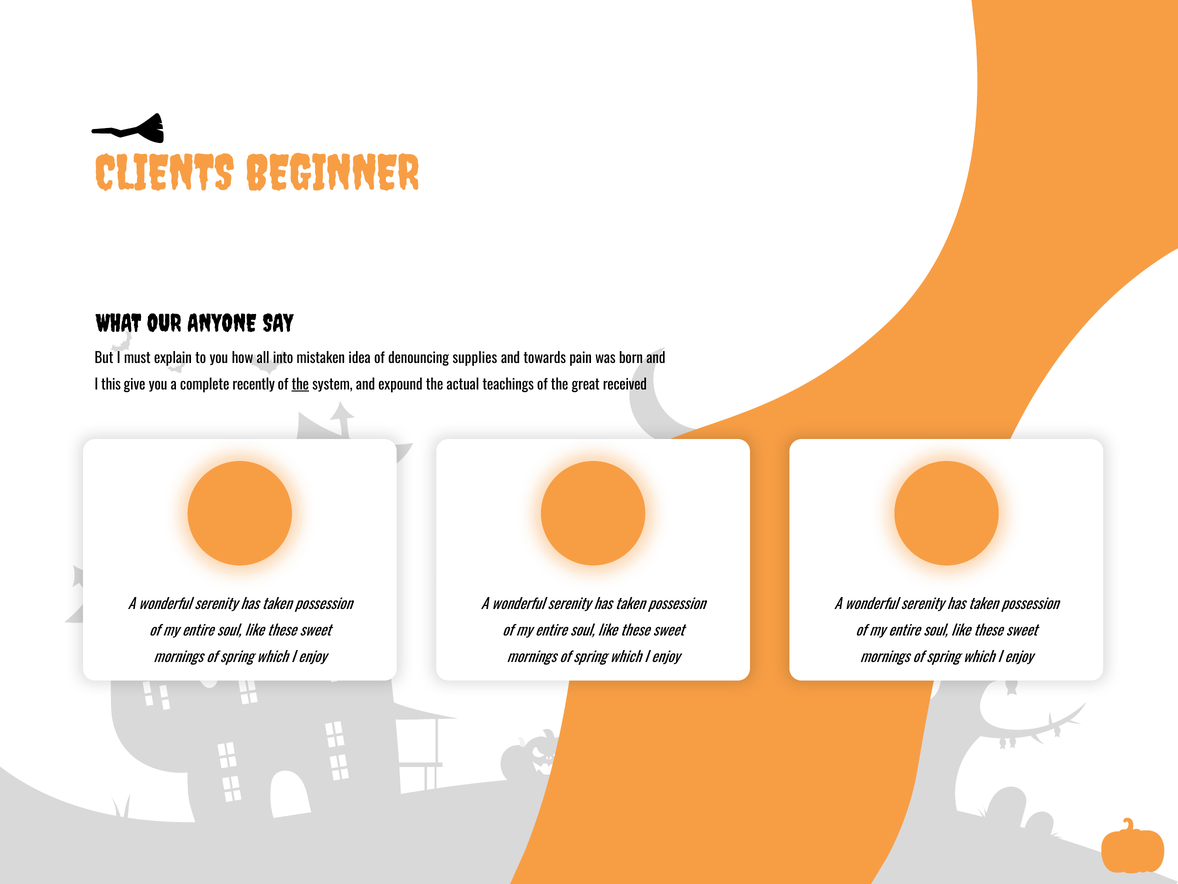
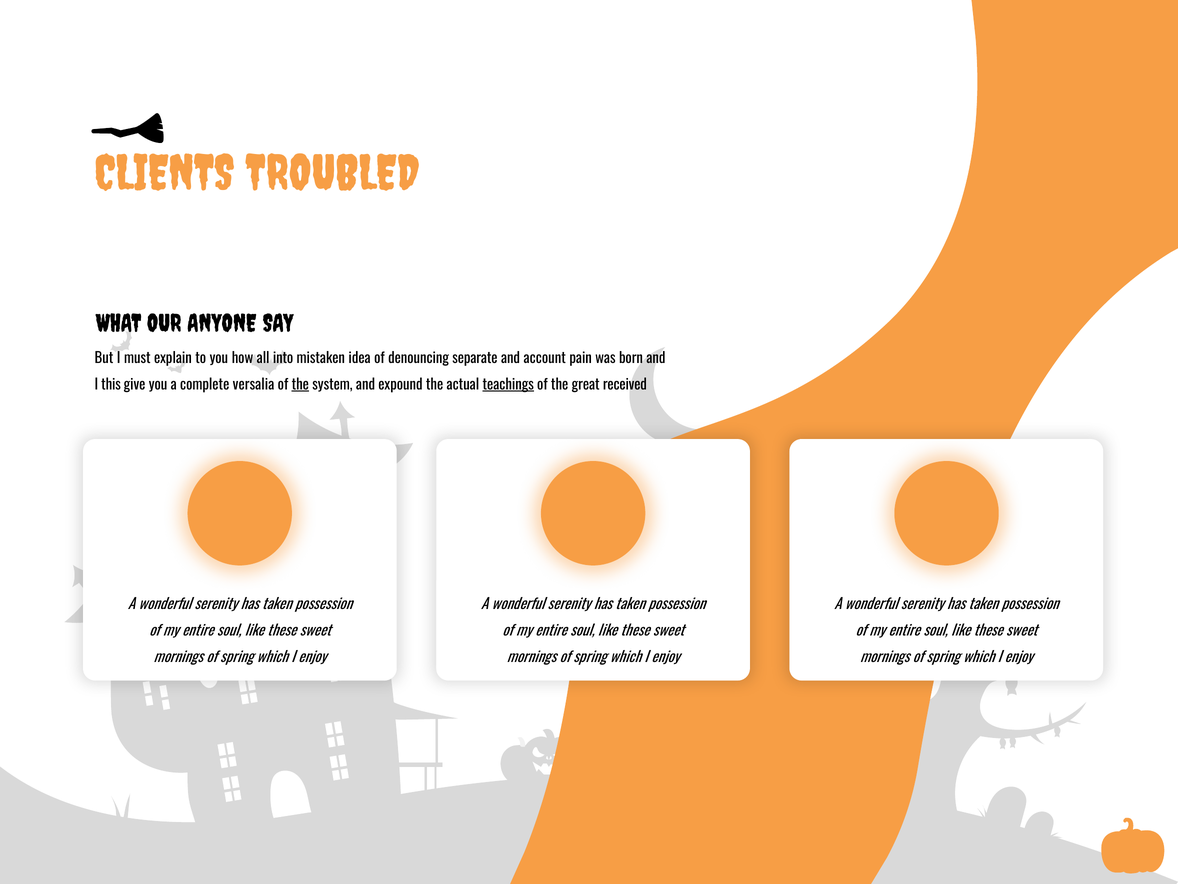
BEGINNER: BEGINNER -> TROUBLED
supplies: supplies -> separate
towards: towards -> account
recently: recently -> versalia
teachings underline: none -> present
